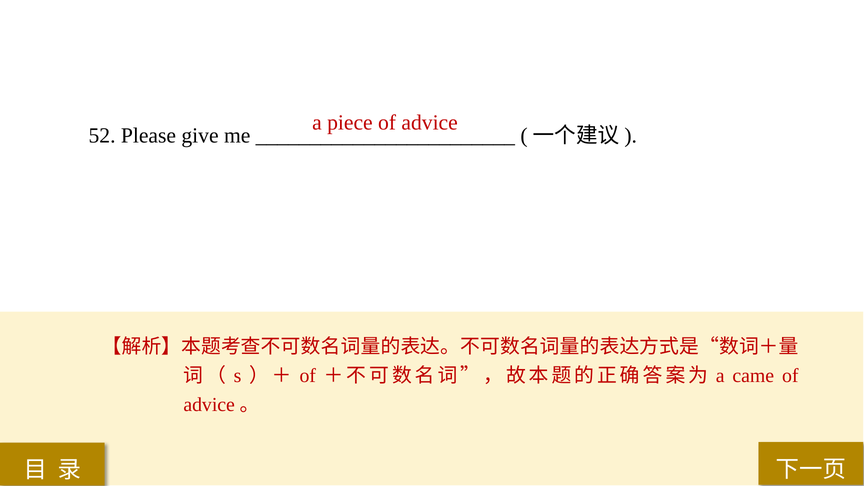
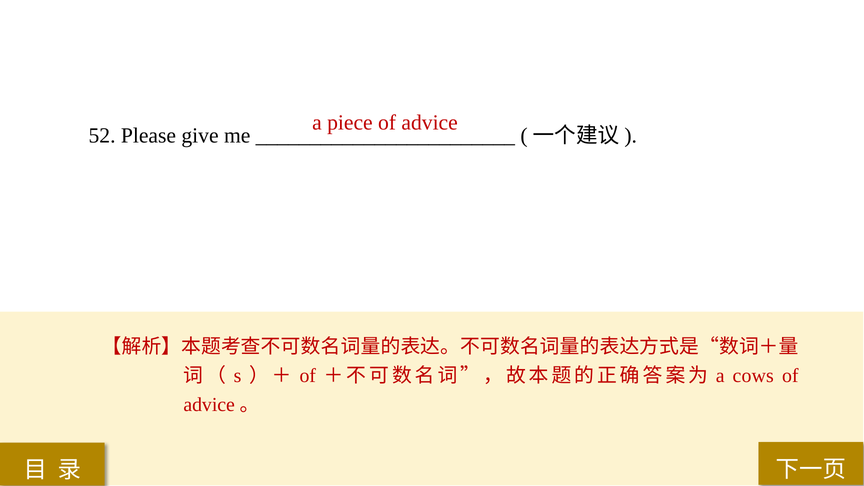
came: came -> cows
